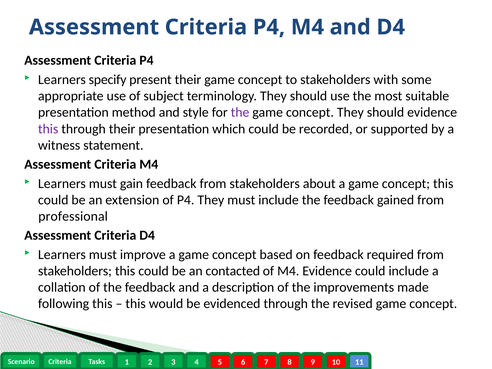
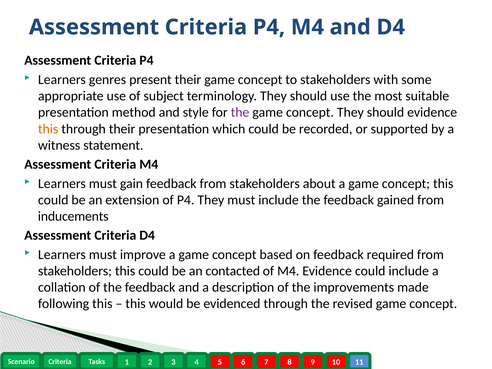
specify: specify -> genres
this at (48, 129) colour: purple -> orange
professional: professional -> inducements
